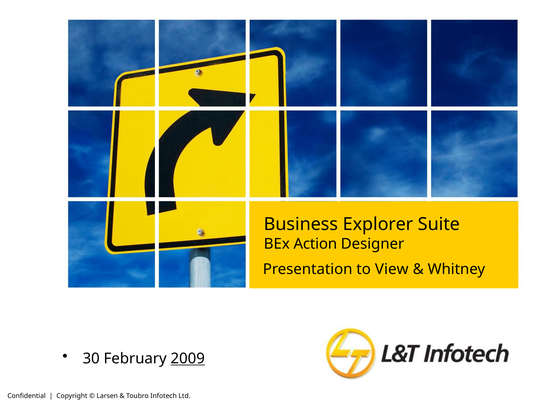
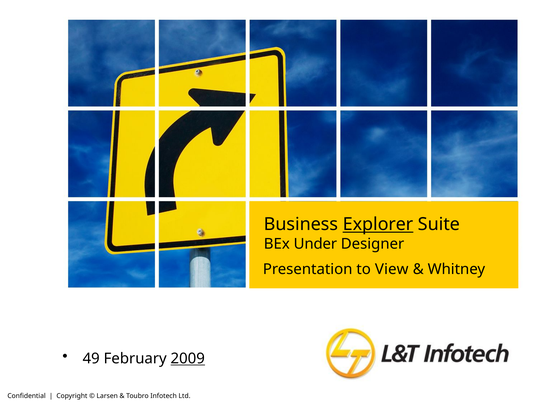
Explorer underline: none -> present
Action: Action -> Under
30: 30 -> 49
